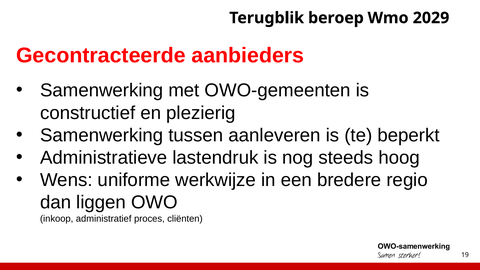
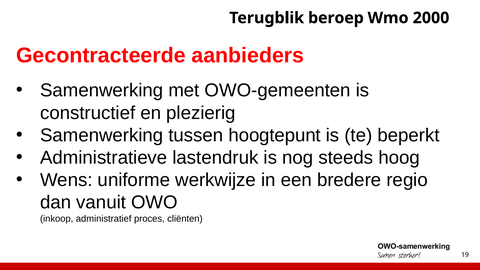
2029: 2029 -> 2000
aanleveren: aanleveren -> hoogtepunt
liggen: liggen -> vanuit
